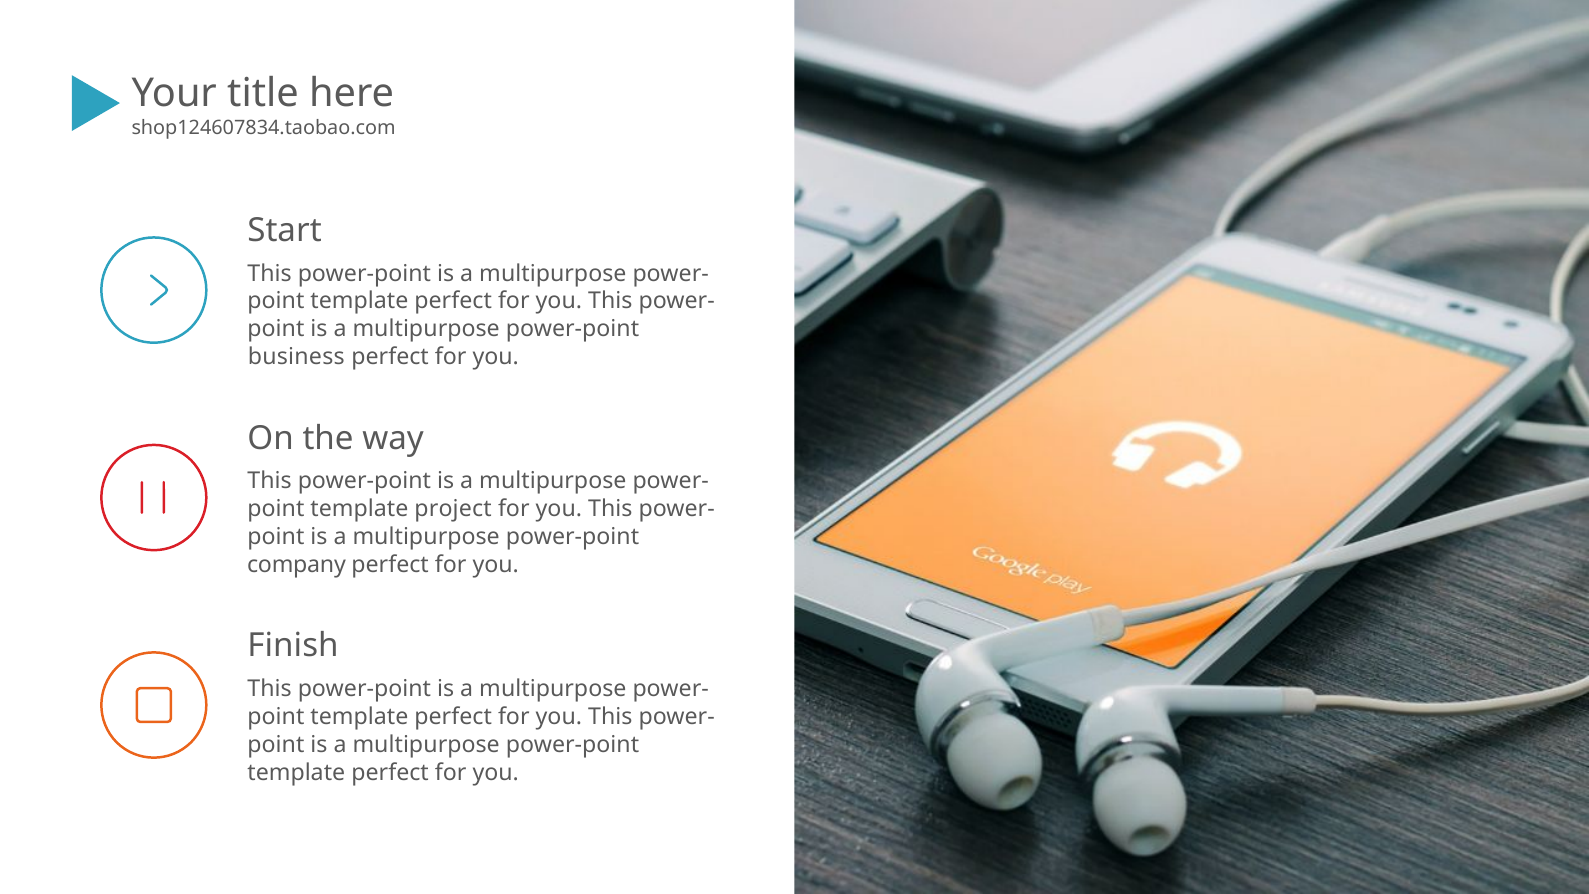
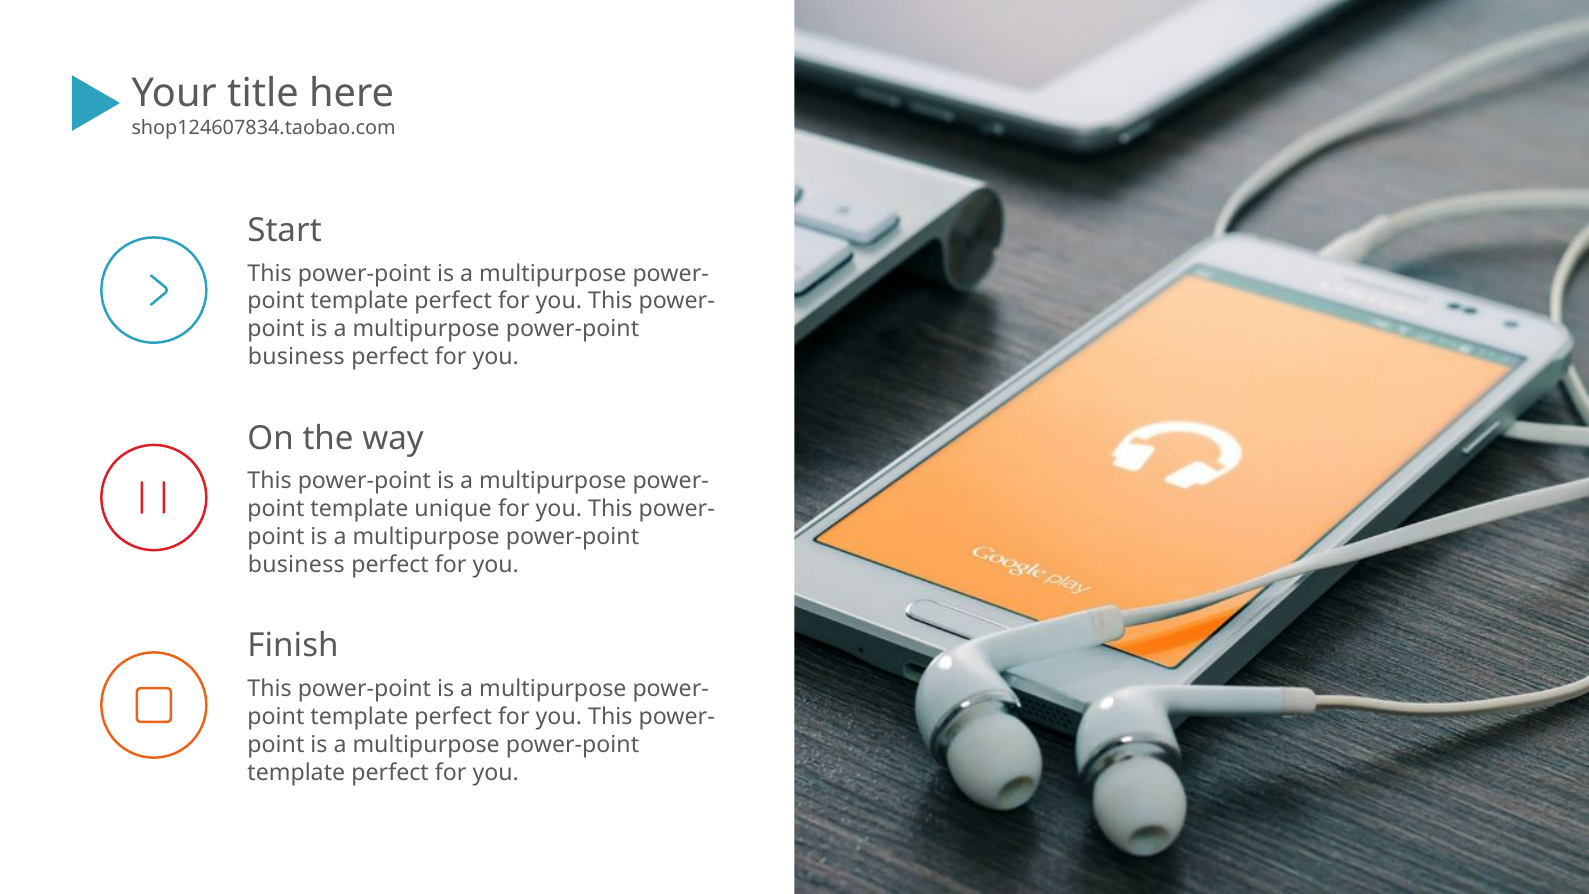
project: project -> unique
company at (296, 564): company -> business
